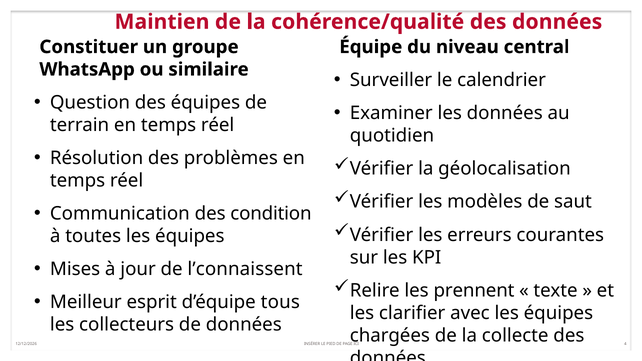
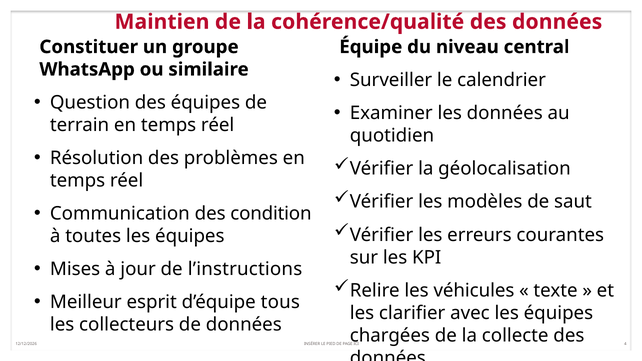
l’connaissent: l’connaissent -> l’instructions
prennent: prennent -> véhicules
